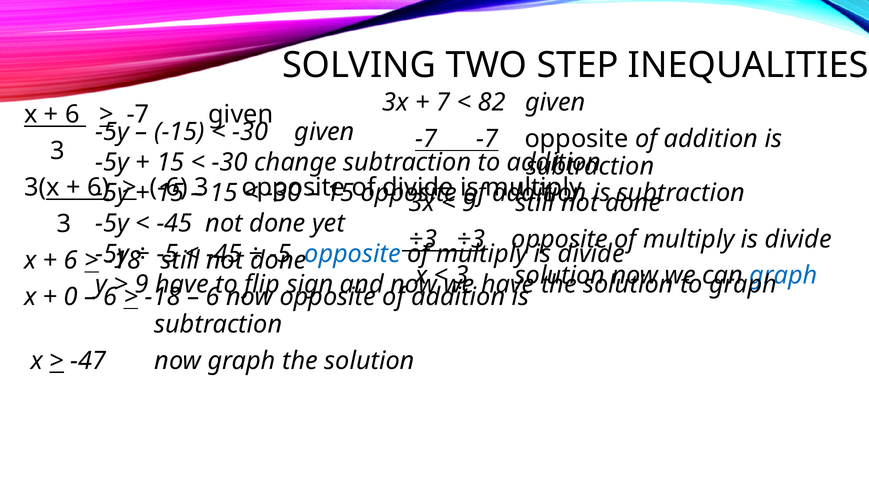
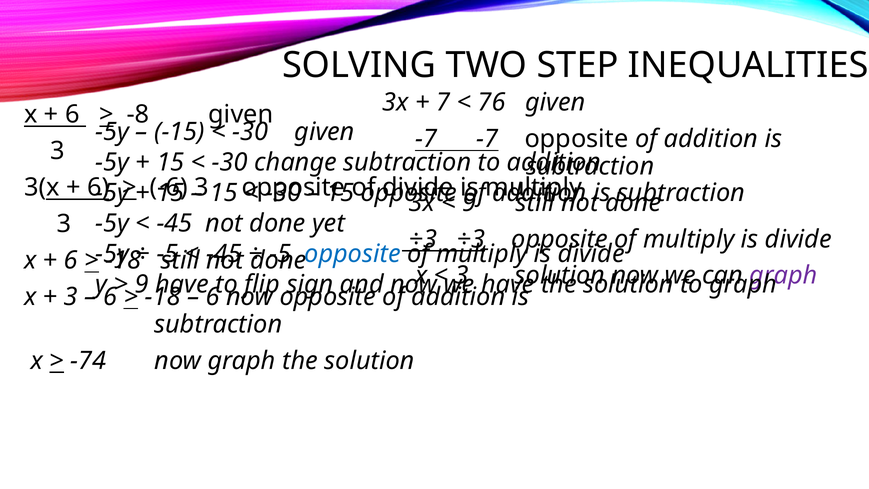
82: 82 -> 76
-7 at (138, 115): -7 -> -8
graph at (783, 276) colour: blue -> purple
0 at (71, 297): 0 -> 3
-47: -47 -> -74
